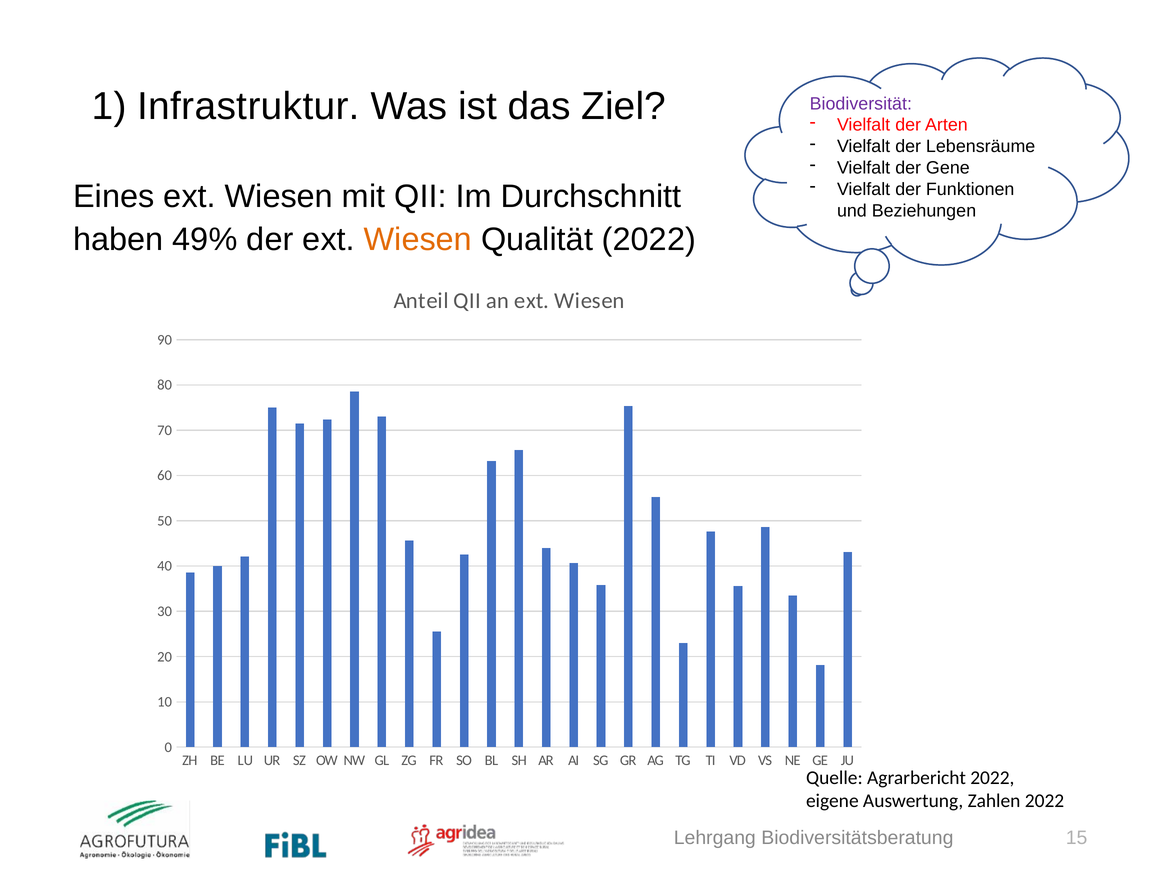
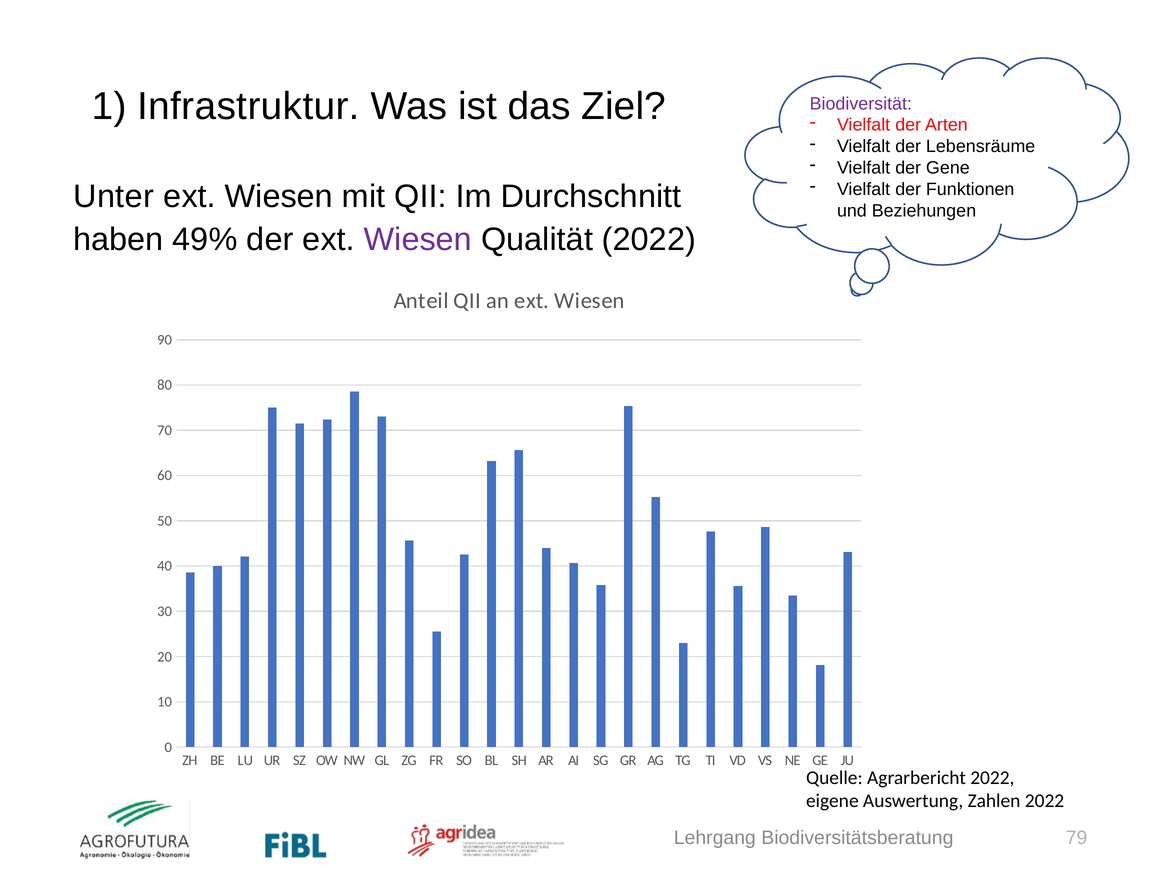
Eines: Eines -> Unter
Wiesen at (418, 239) colour: orange -> purple
15: 15 -> 79
